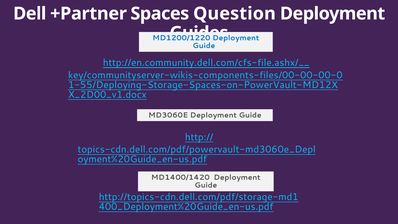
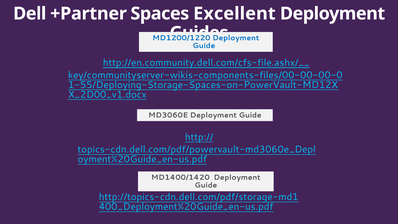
Question: Question -> Excellent
